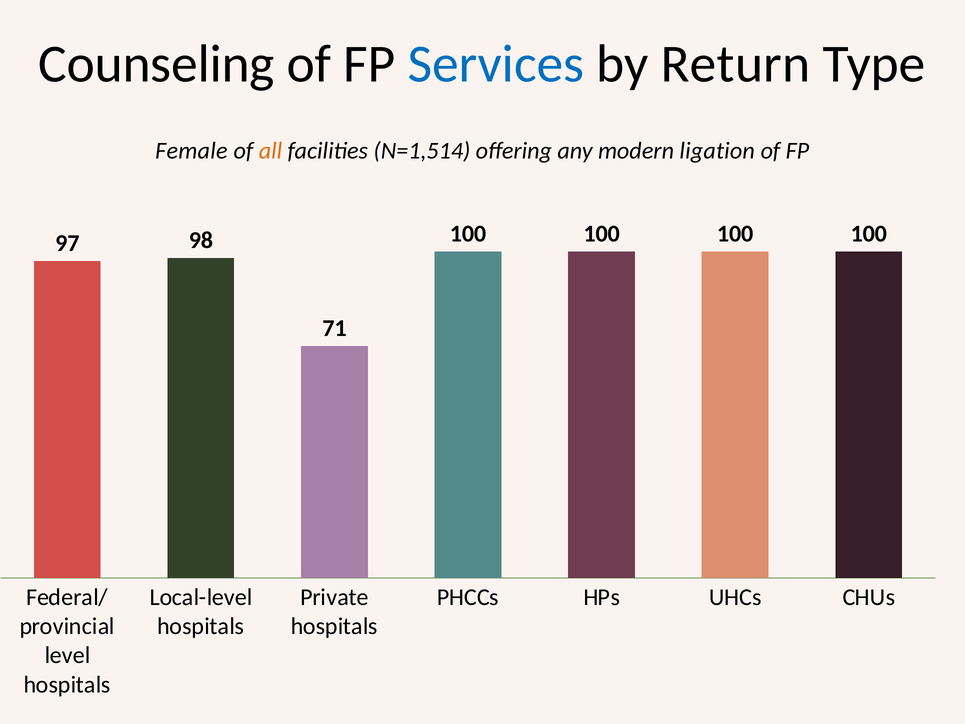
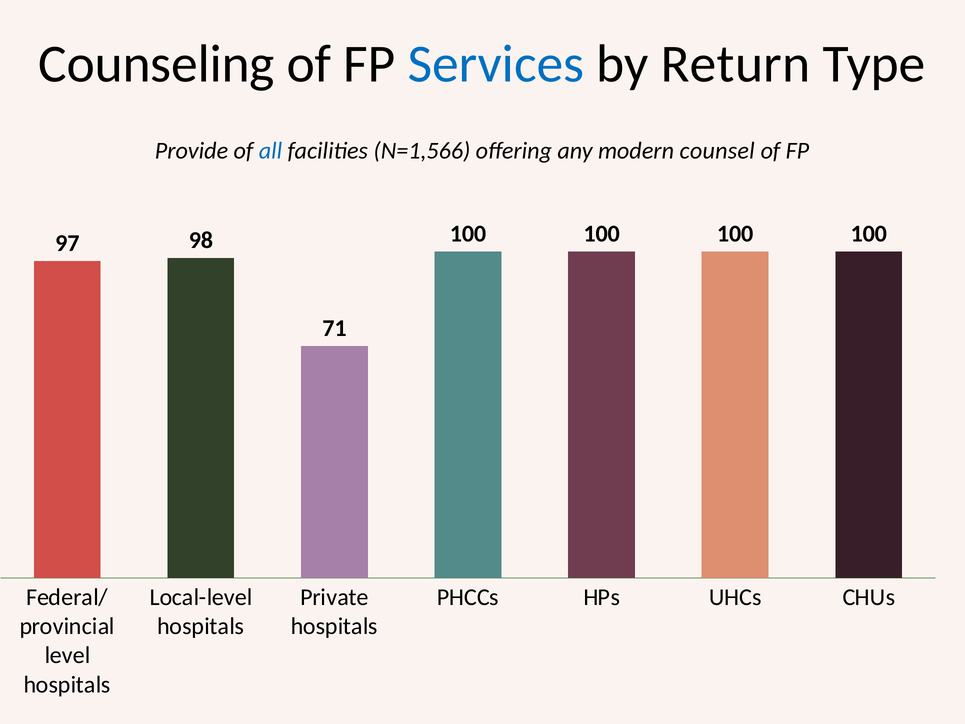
Female: Female -> Provide
all colour: orange -> blue
N=1,514: N=1,514 -> N=1,566
ligation: ligation -> counsel
